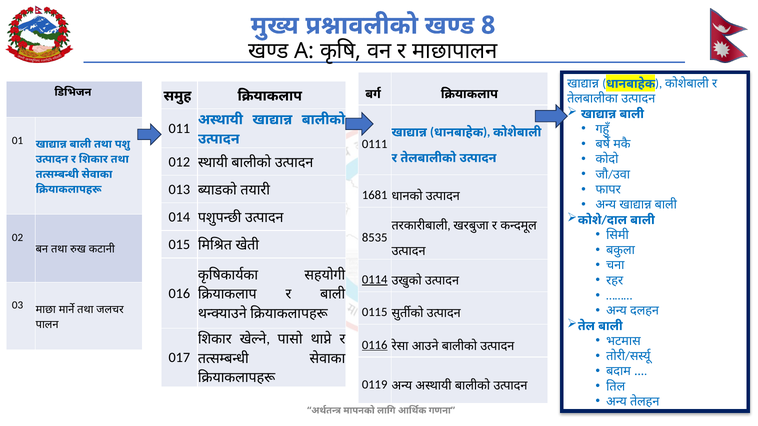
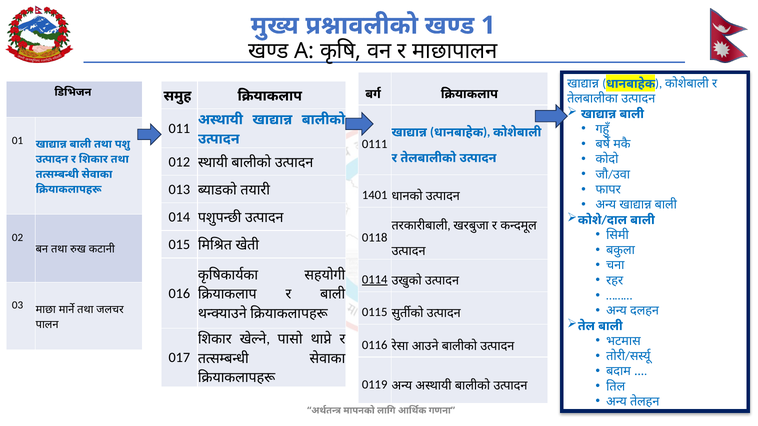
8: 8 -> 1
1681: 1681 -> 1401
8535: 8535 -> 0118
0116 underline: present -> none
